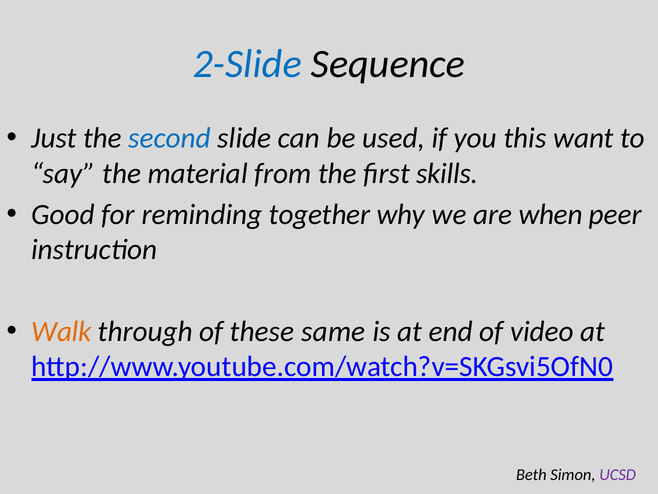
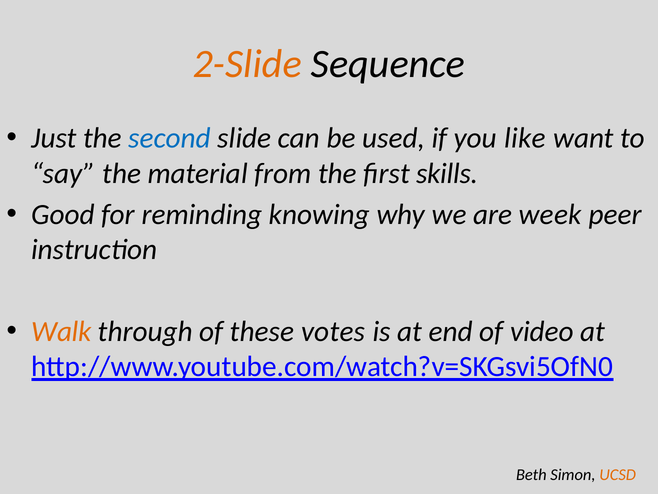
2-Slide colour: blue -> orange
this: this -> like
together: together -> knowing
when: when -> week
same: same -> votes
UCSD colour: purple -> orange
